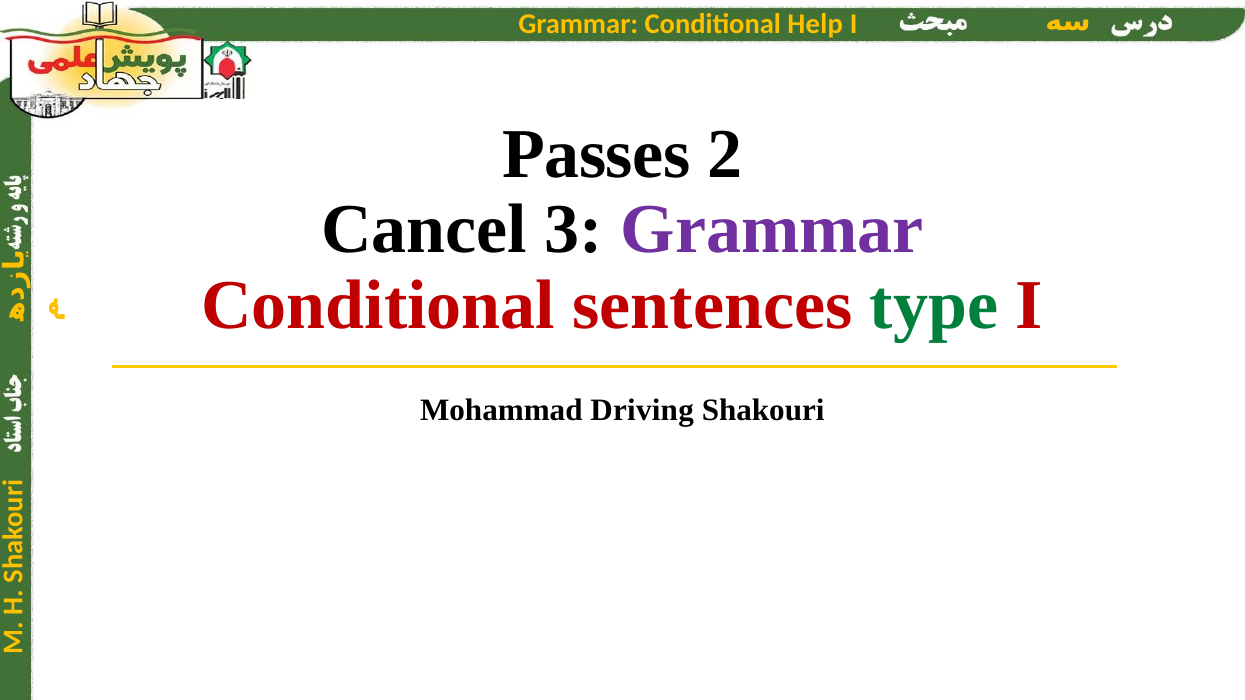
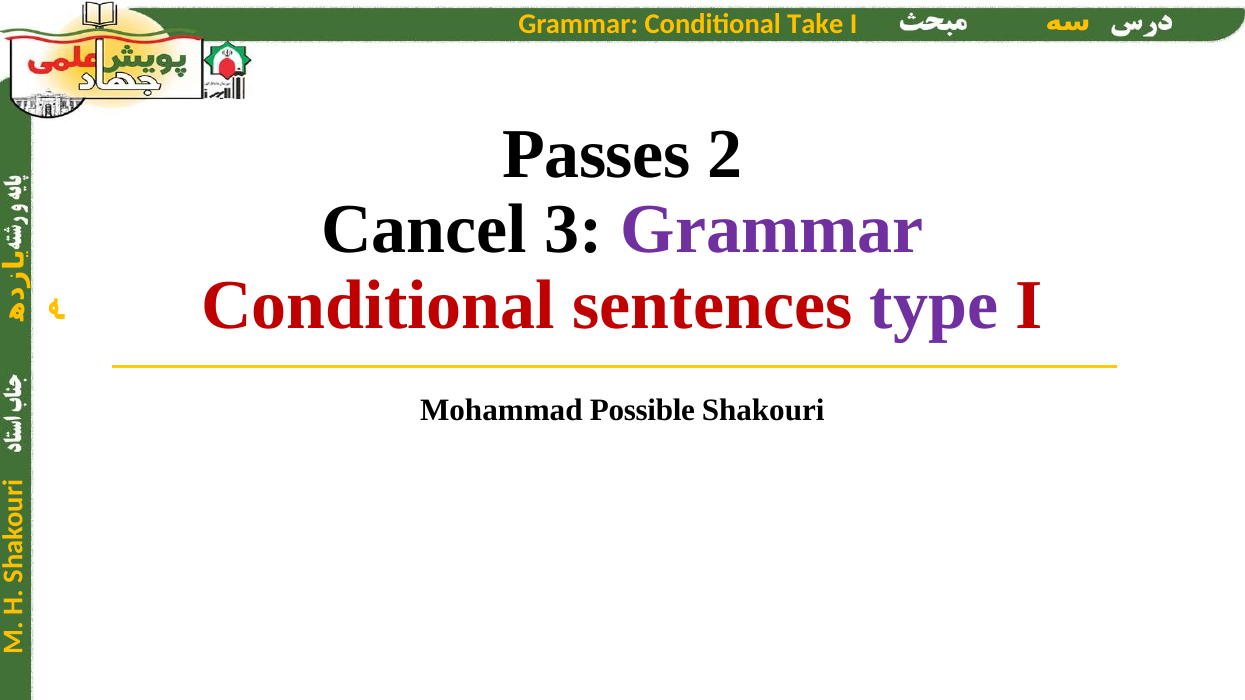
Help: Help -> Take
type colour: green -> purple
Driving: Driving -> Possible
